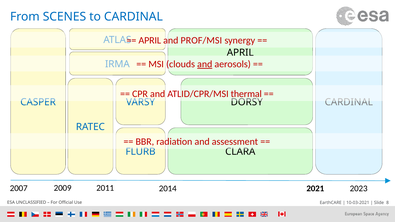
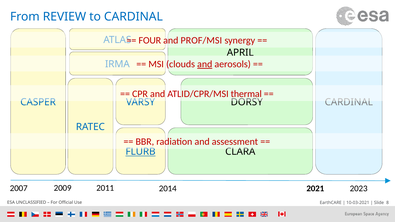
SCENES: SCENES -> REVIEW
APRIL at (150, 40): APRIL -> FOUR
FLURB underline: none -> present
